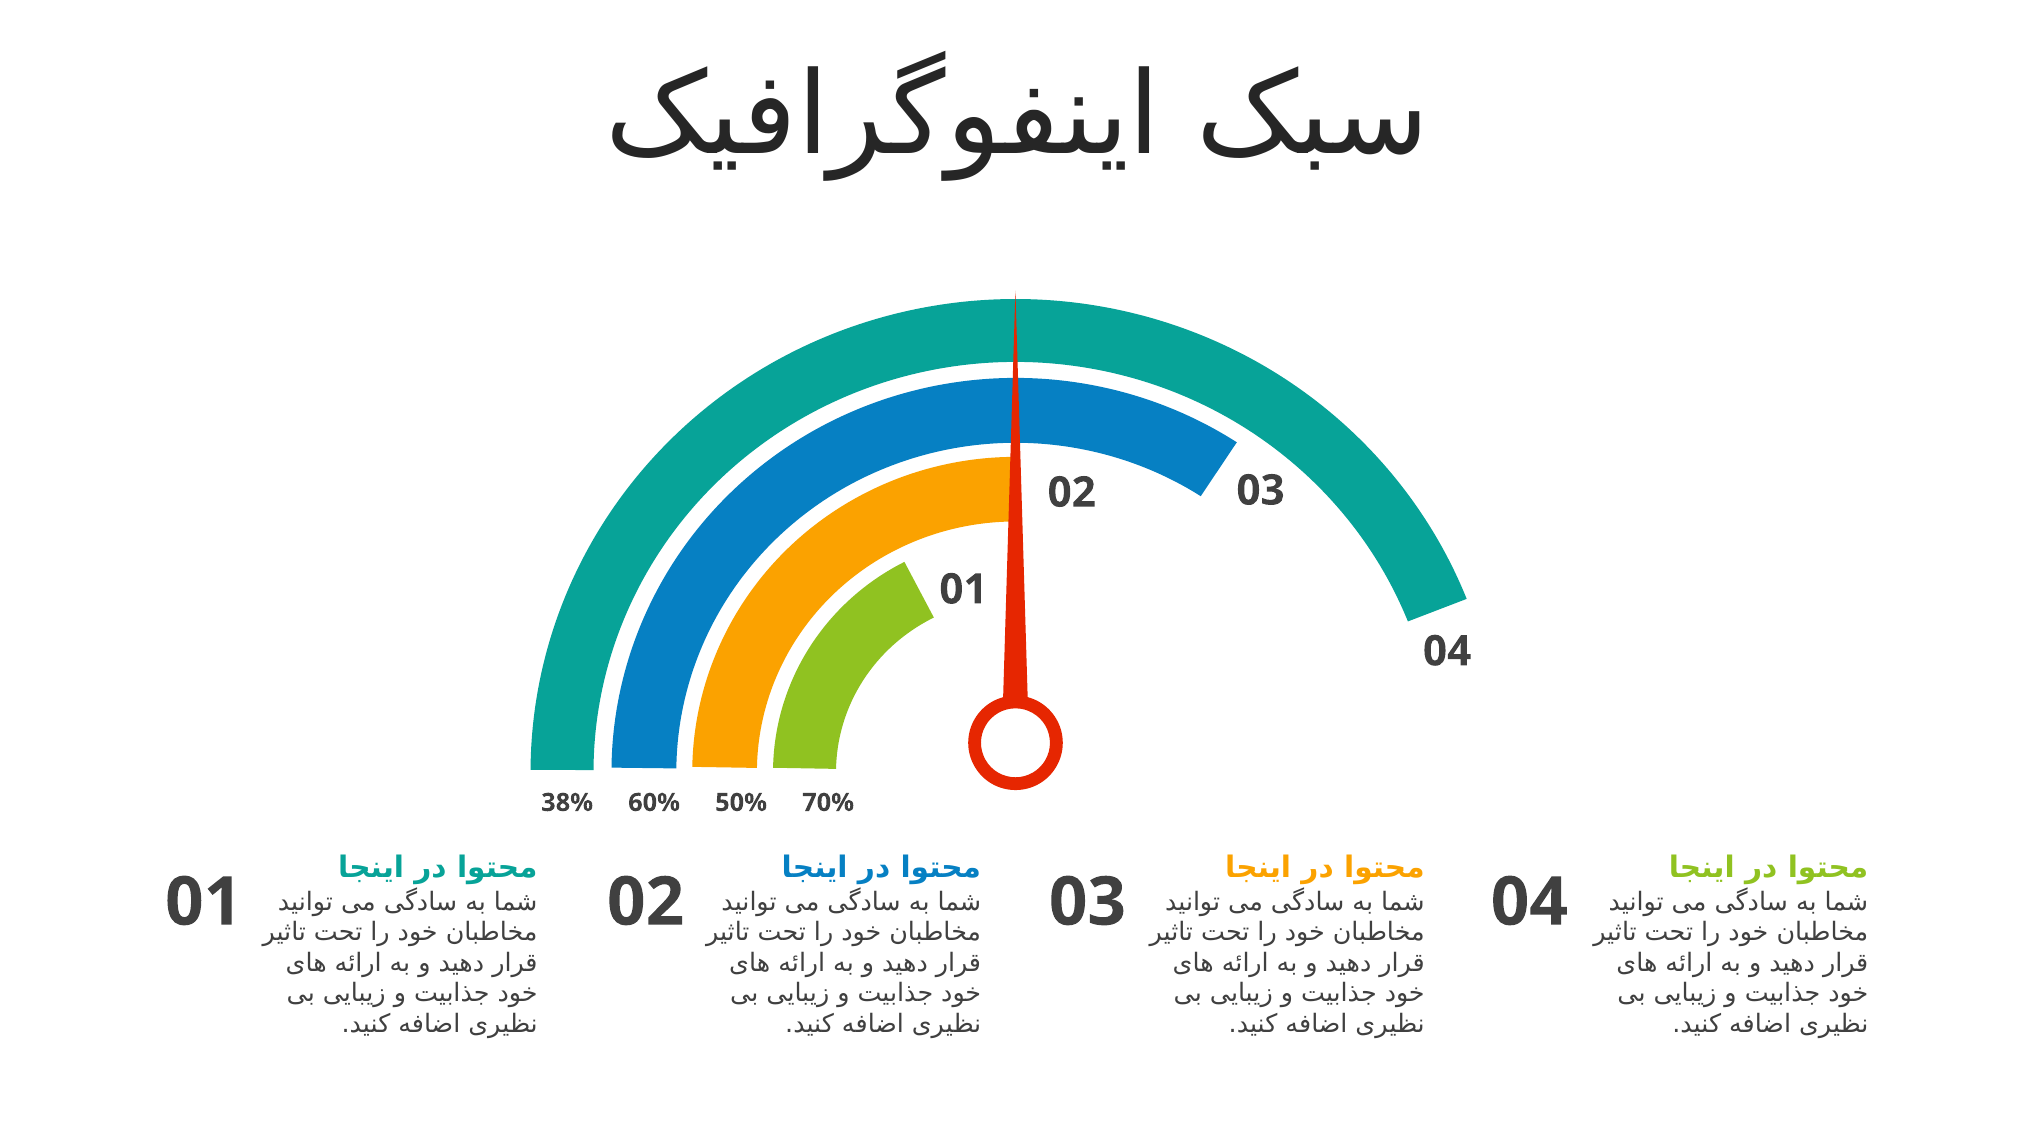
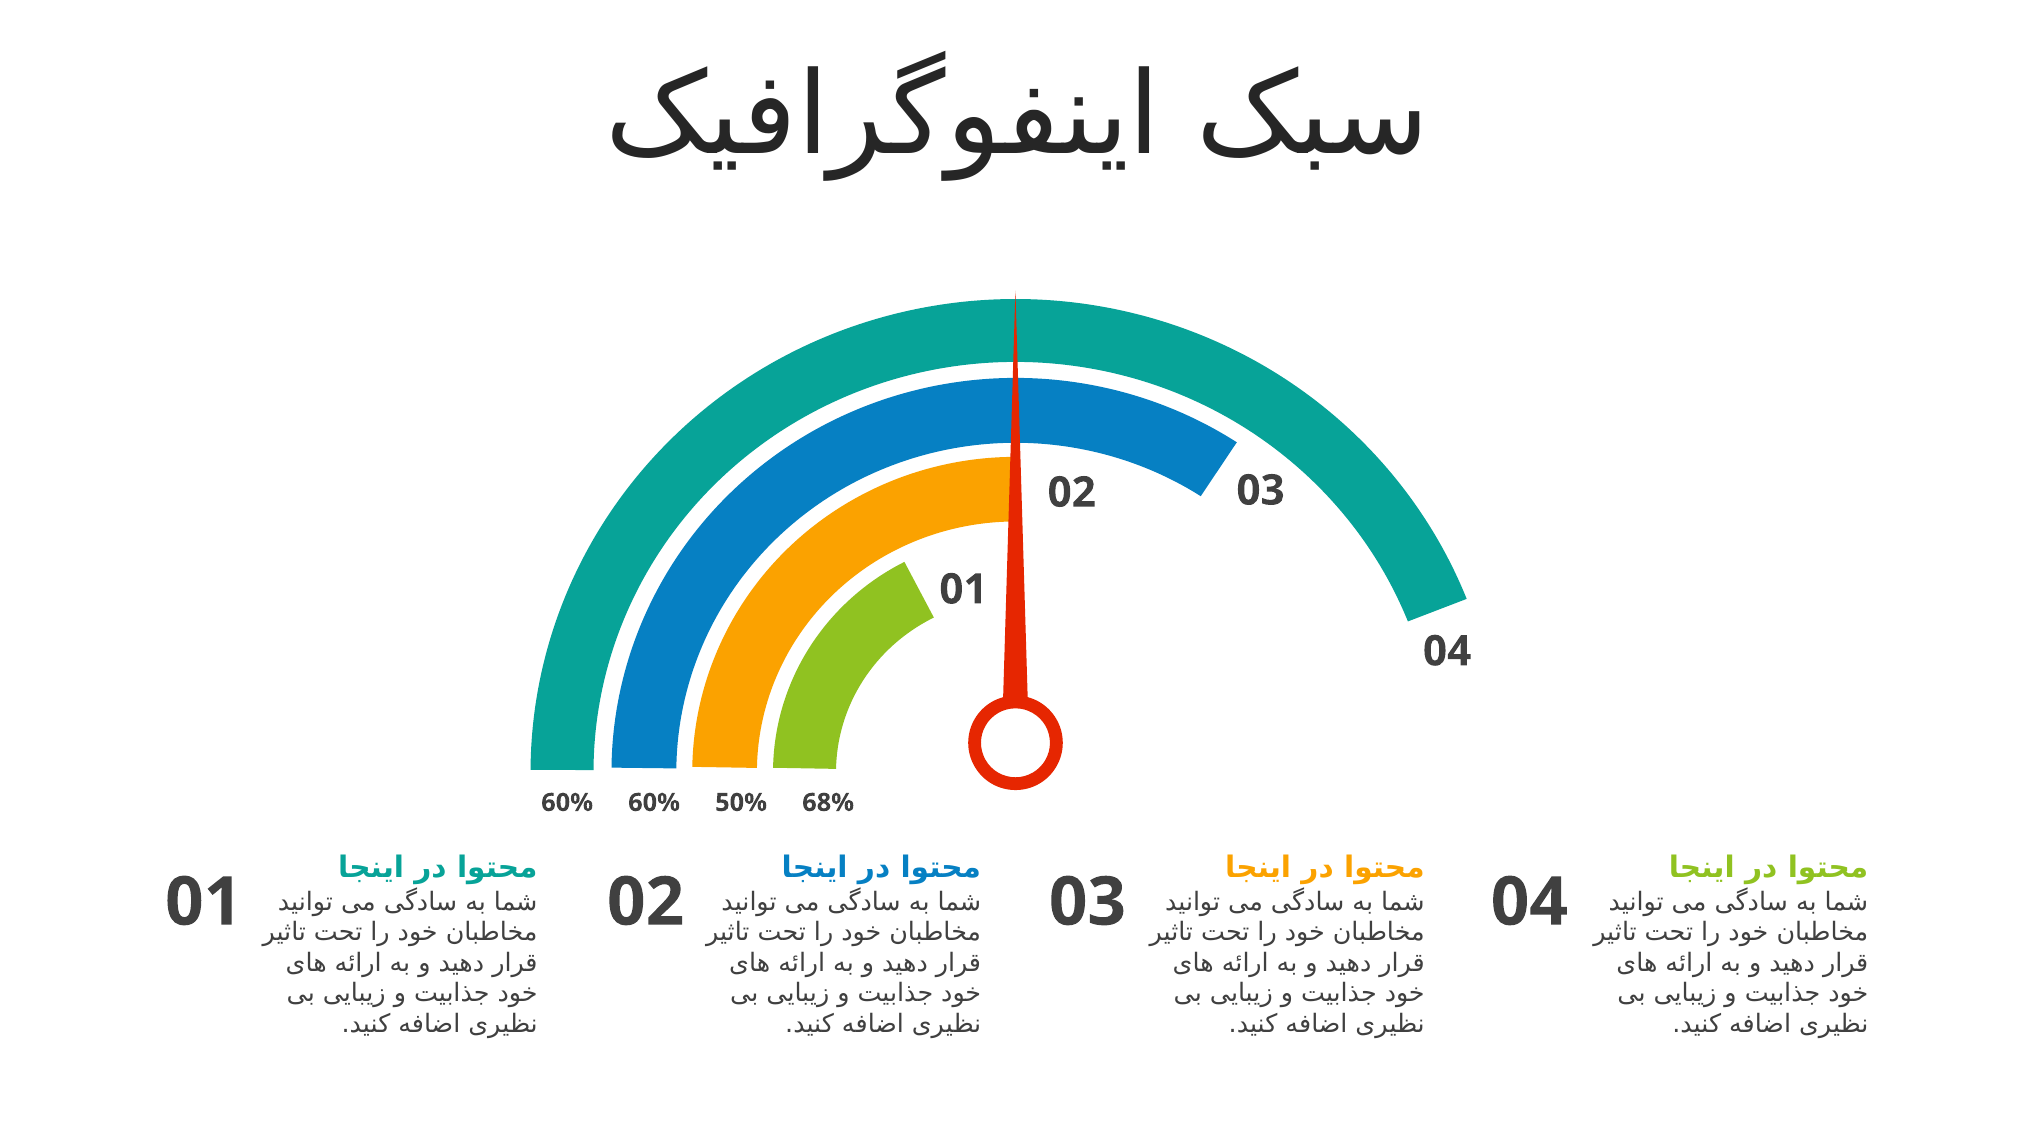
38% at (567, 803): 38% -> 60%
70%: 70% -> 68%
